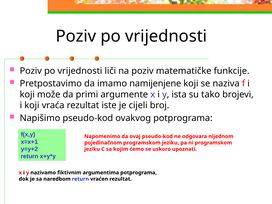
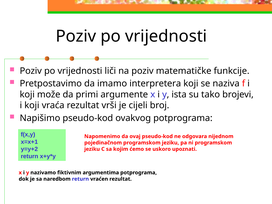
namijenjene: namijenjene -> interpretera
iste: iste -> vrši
